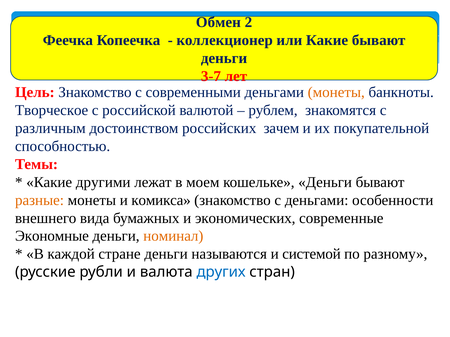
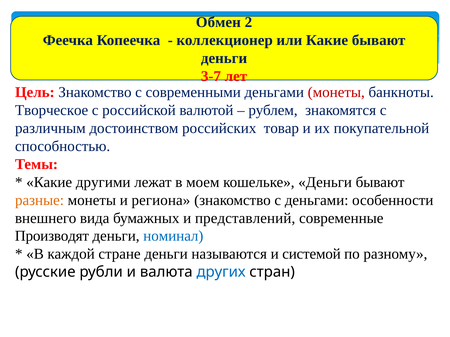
монеты at (336, 92) colour: orange -> red
зачем: зачем -> товар
комикса: комикса -> региона
экономических: экономических -> представлений
Экономные: Экономные -> Производят
номинал colour: orange -> blue
